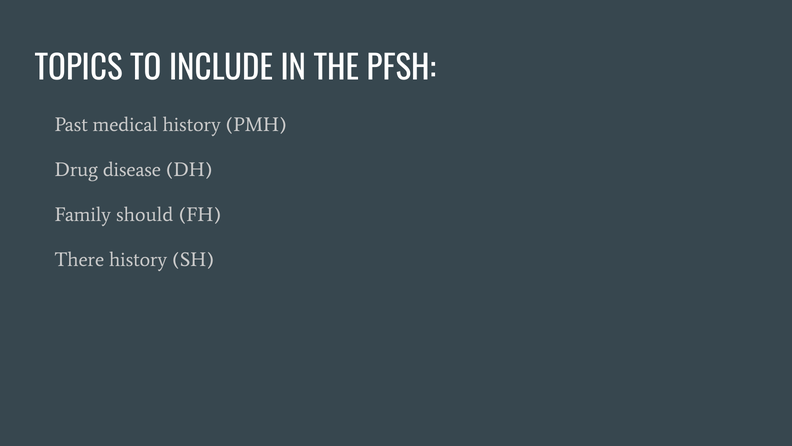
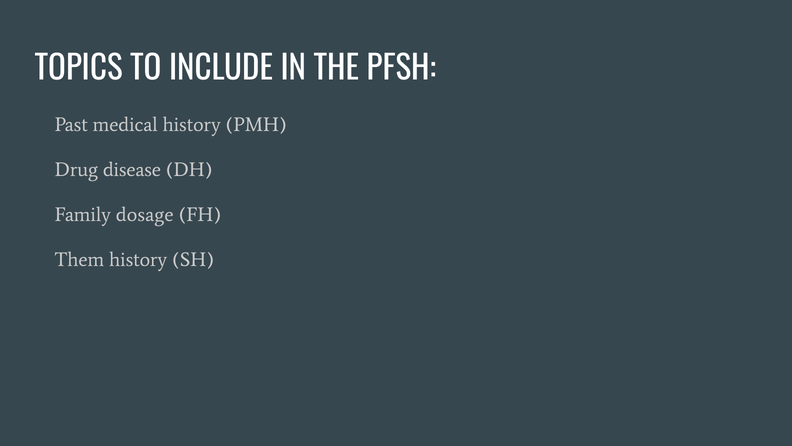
should: should -> dosage
There: There -> Them
